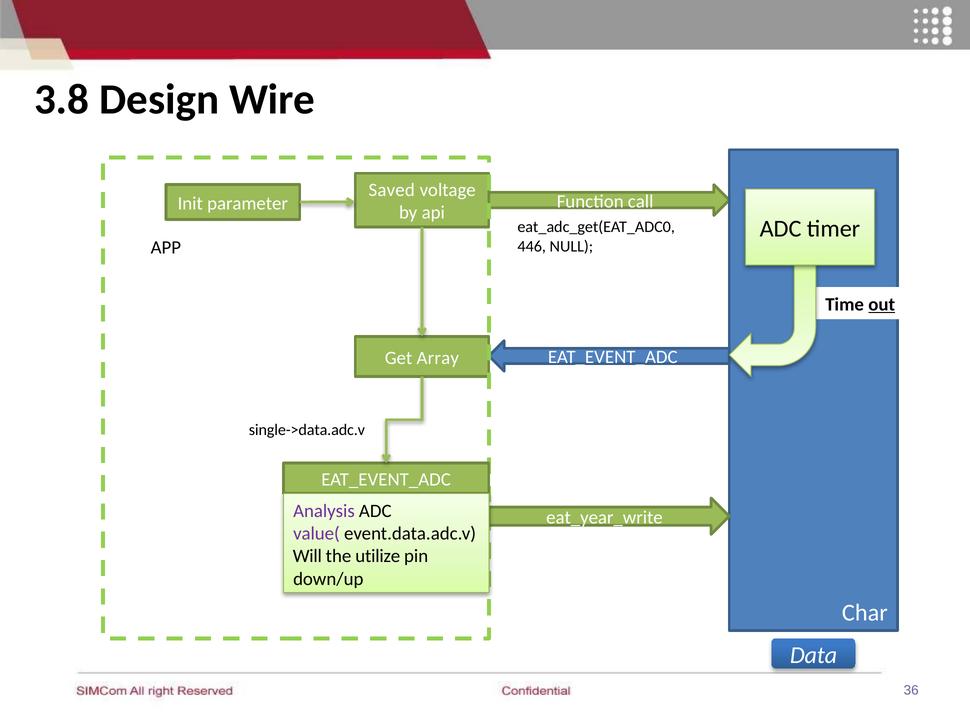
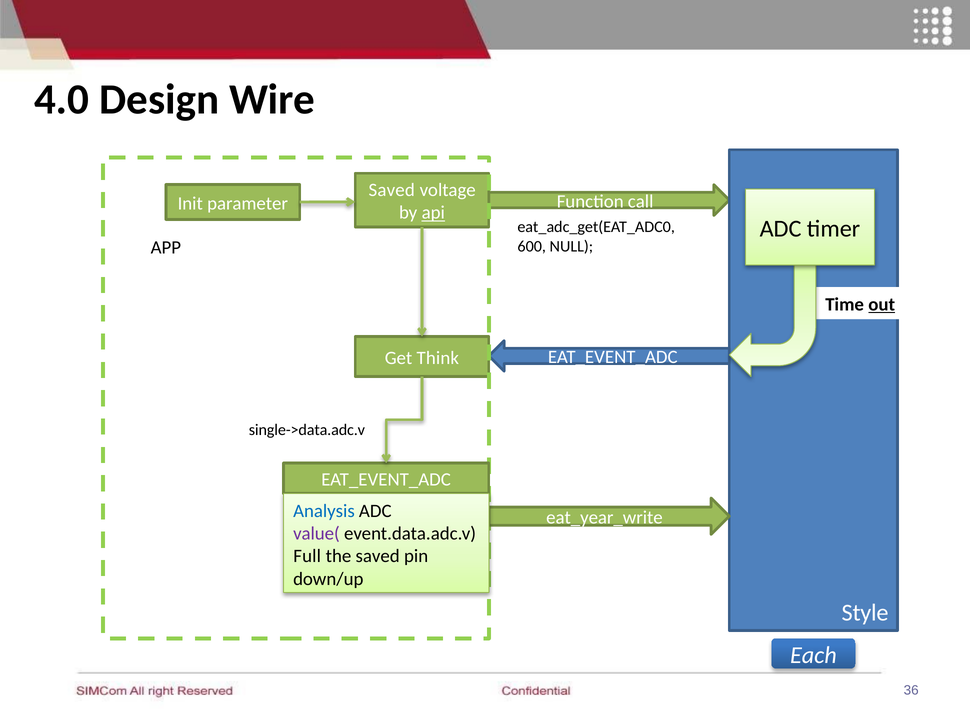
3.8: 3.8 -> 4.0
api underline: none -> present
446: 446 -> 600
Array: Array -> Think
Analysis colour: purple -> blue
Will: Will -> Full
the utilize: utilize -> saved
Char: Char -> Style
Data: Data -> Each
